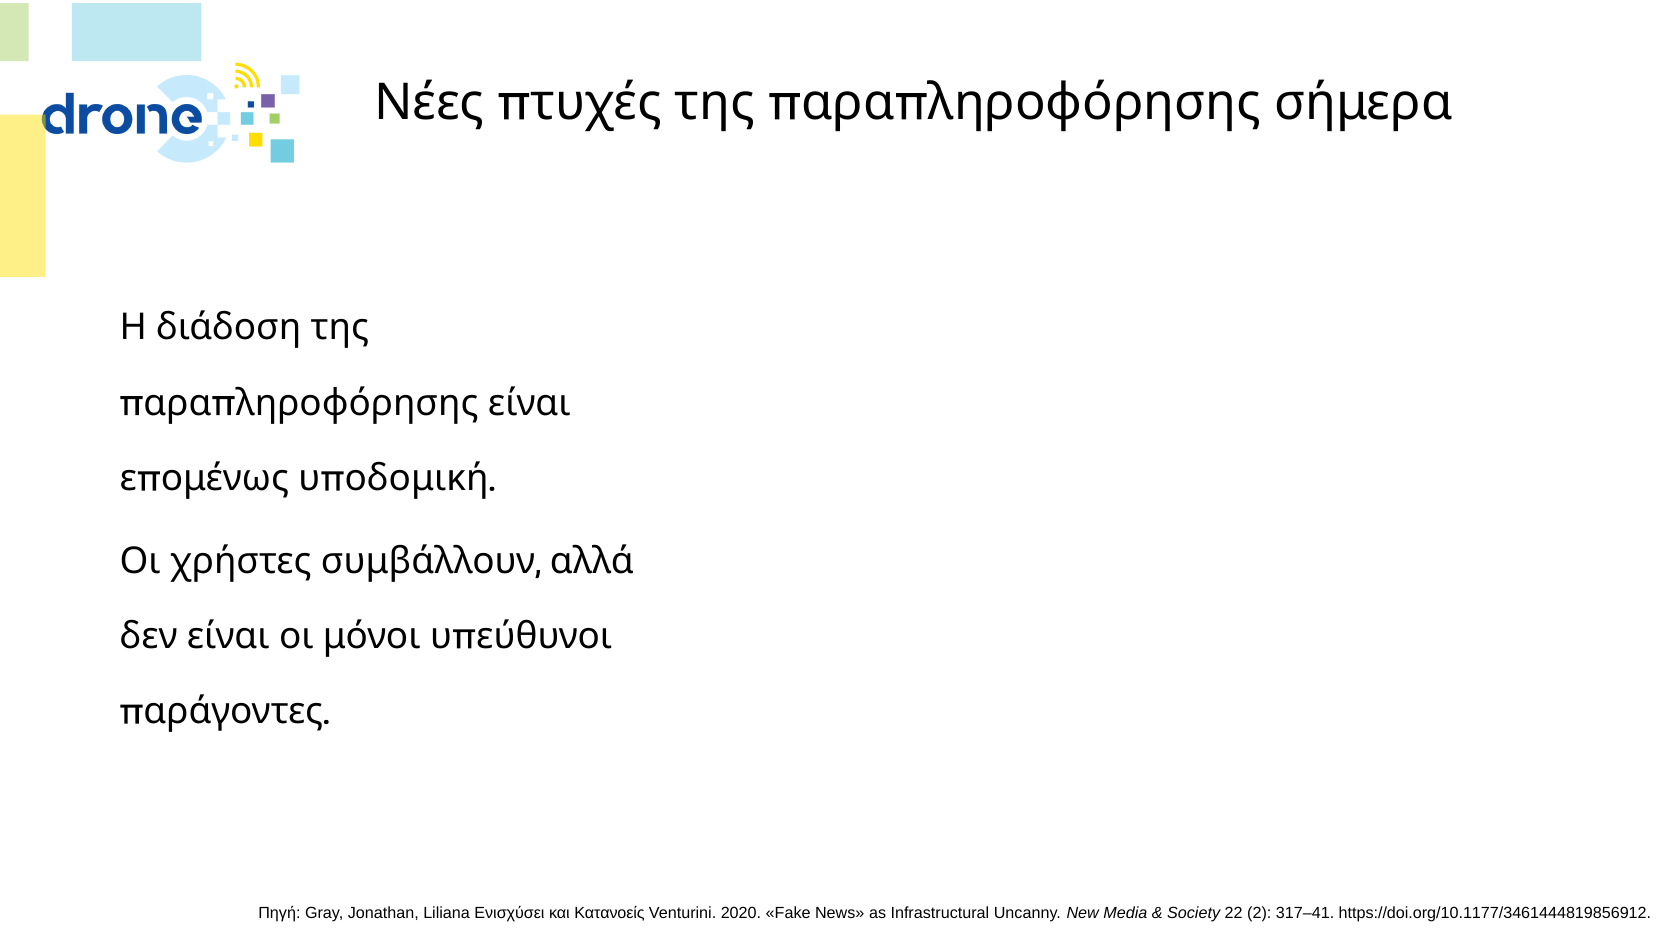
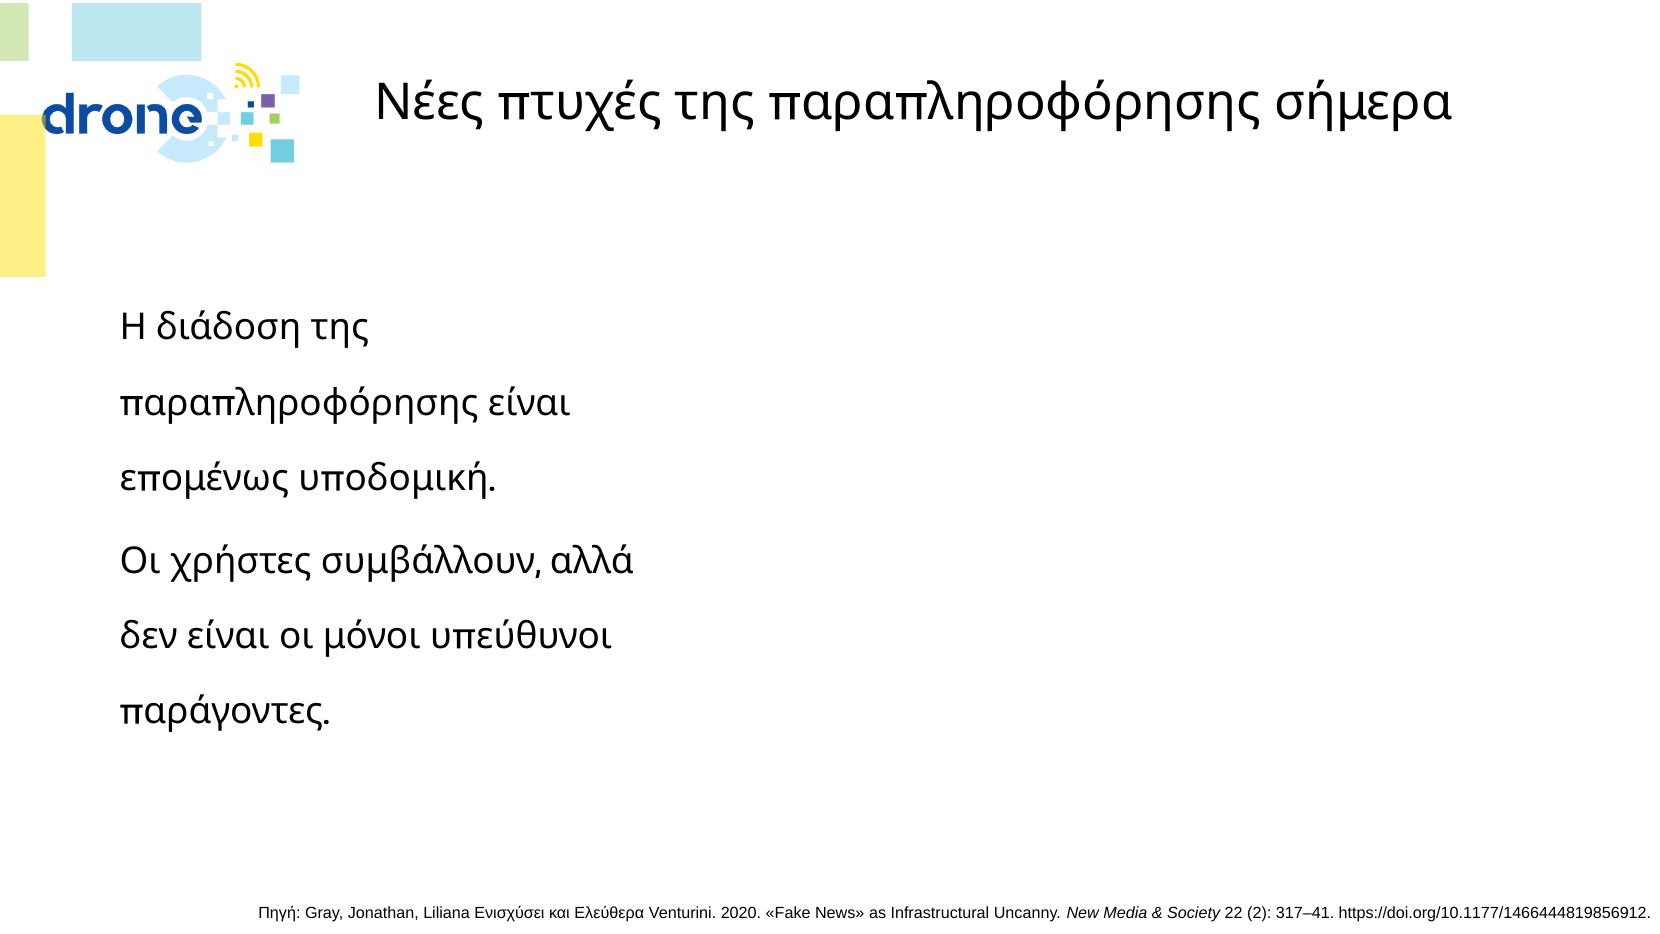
Κατανοείς: Κατανοείς -> Ελεύθερα
https://doi.org/10.1177/3461444819856912: https://doi.org/10.1177/3461444819856912 -> https://doi.org/10.1177/1466444819856912
